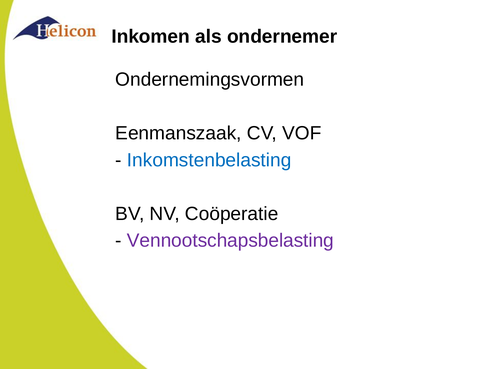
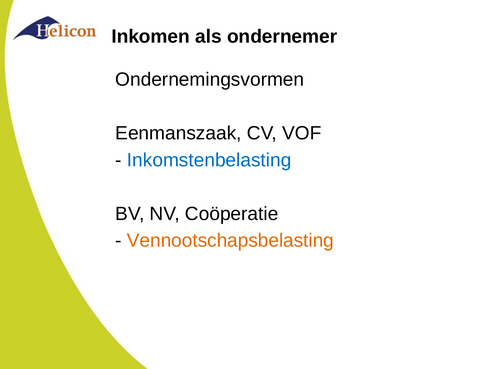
Vennootschapsbelasting colour: purple -> orange
